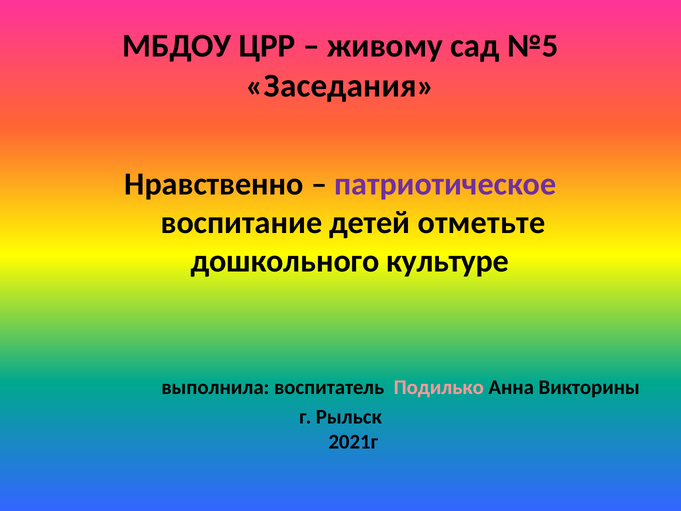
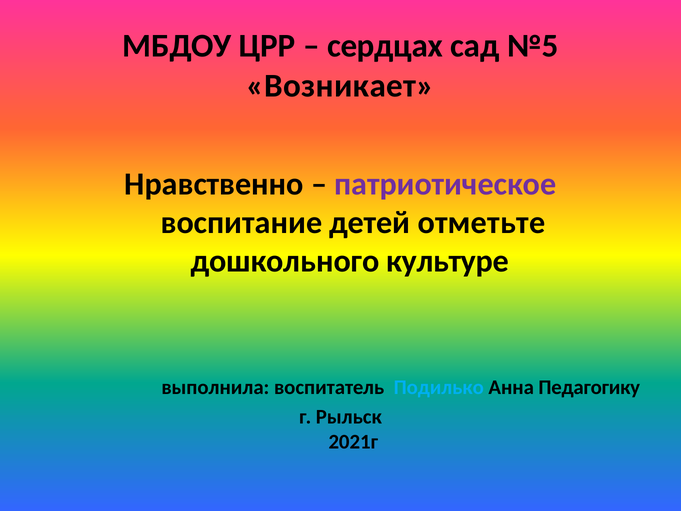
живому: живому -> сердцах
Заседания: Заседания -> Возникает
Подилько colour: pink -> light blue
Викторины: Викторины -> Педагогику
